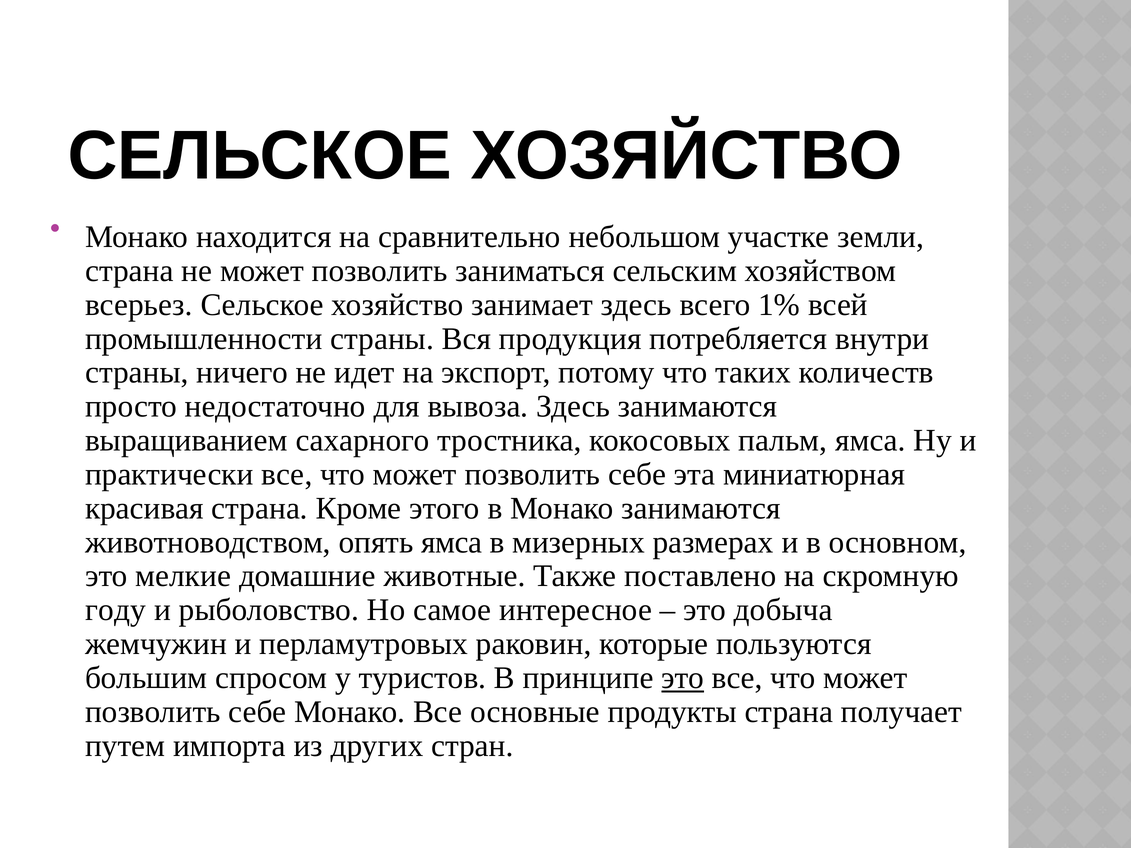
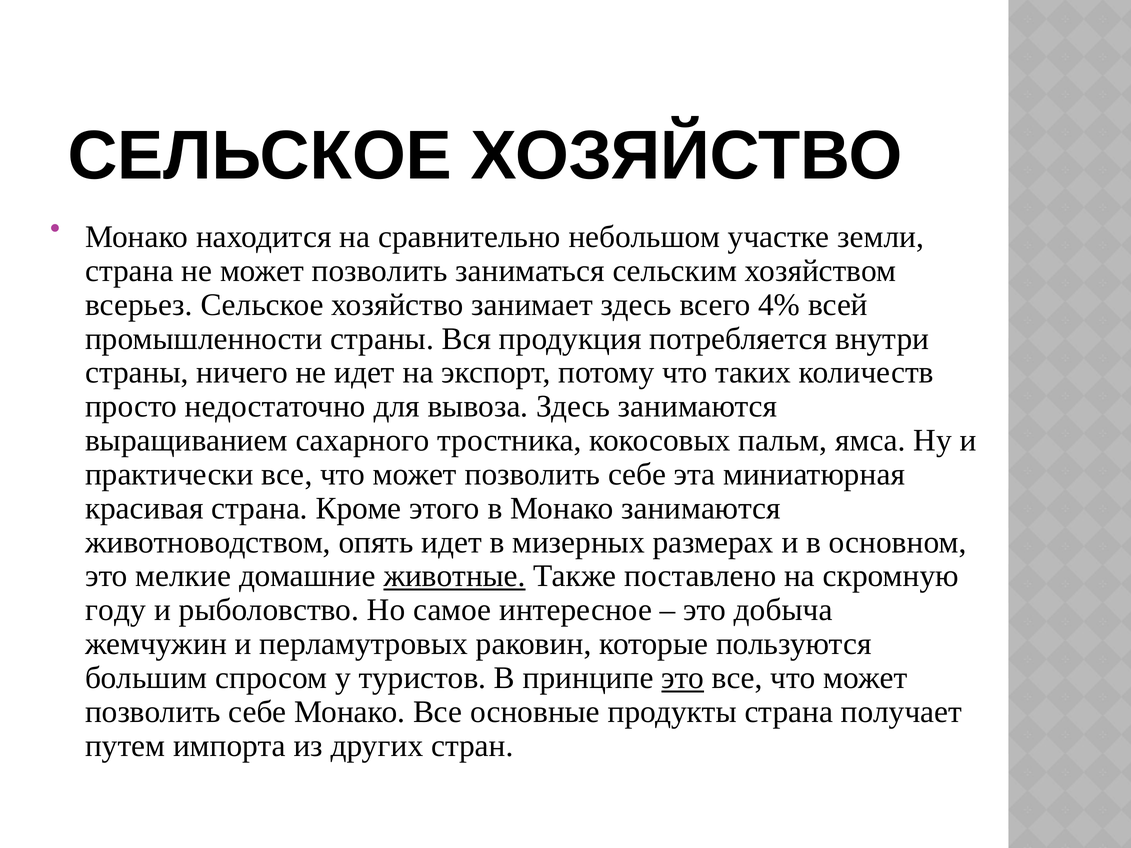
1%: 1% -> 4%
опять ямса: ямса -> идет
животные underline: none -> present
